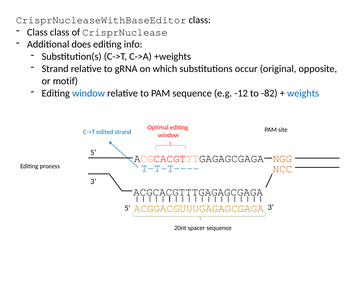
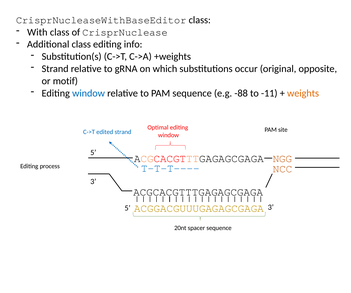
Class at (37, 32): Class -> With
Additional does: does -> class
-12: -12 -> -88
-82: -82 -> -11
weights colour: blue -> orange
